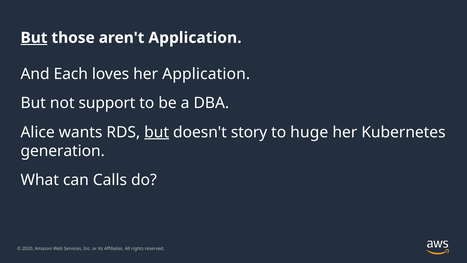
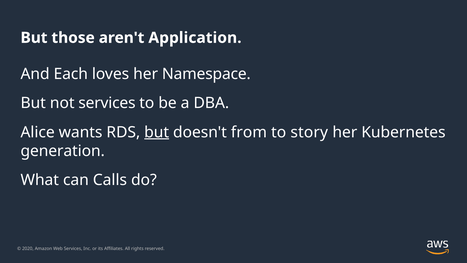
But at (34, 38) underline: present -> none
her Application: Application -> Namespace
not support: support -> services
story: story -> from
huge: huge -> story
